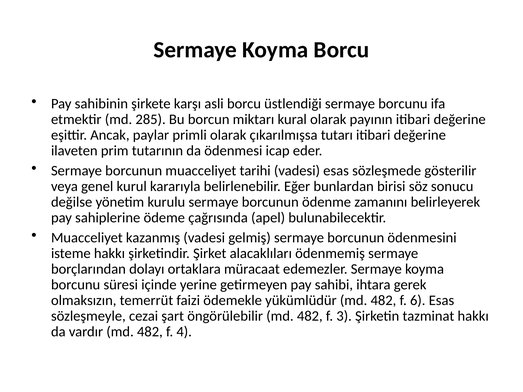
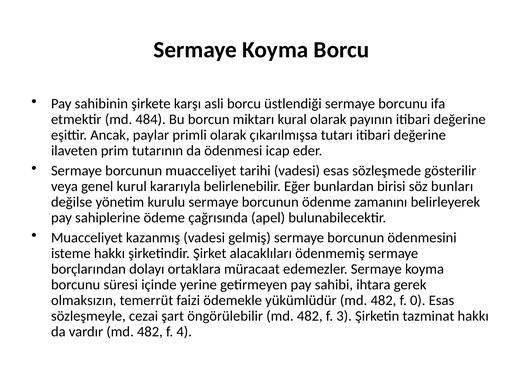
285: 285 -> 484
sonucu: sonucu -> bunları
6: 6 -> 0
